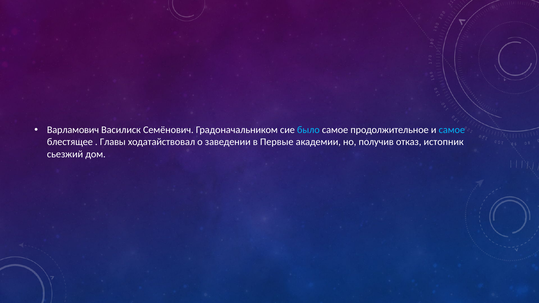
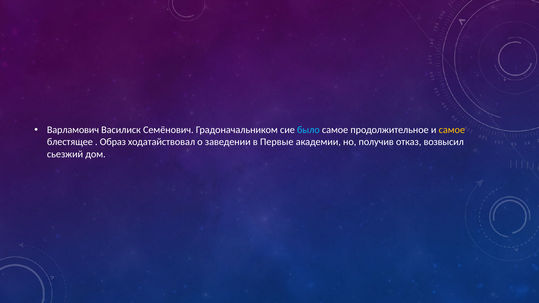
самое at (452, 130) colour: light blue -> yellow
Главы: Главы -> Образ
истопник: истопник -> возвысил
